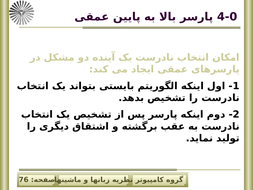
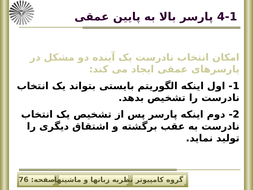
4-0: 4-0 -> 4-1
